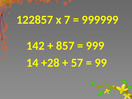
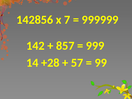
122857: 122857 -> 142856
